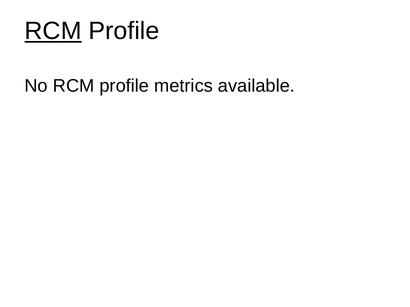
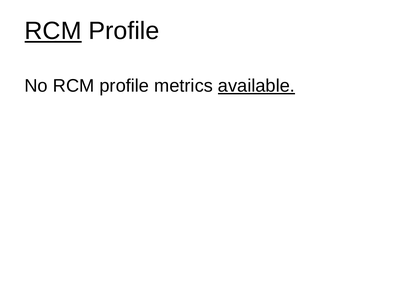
available underline: none -> present
